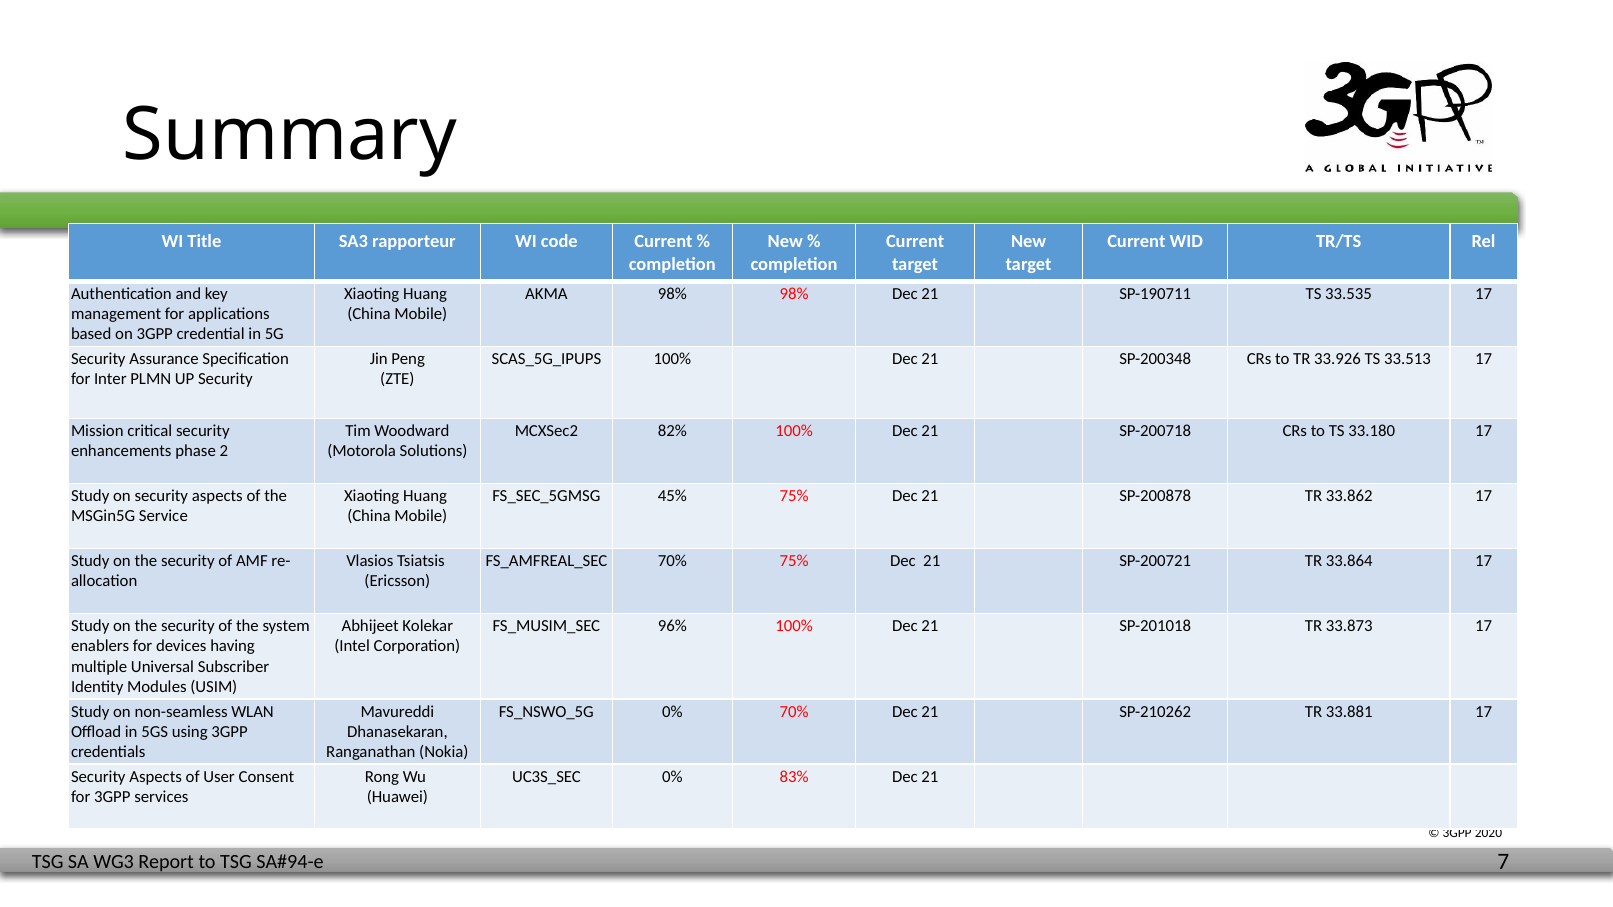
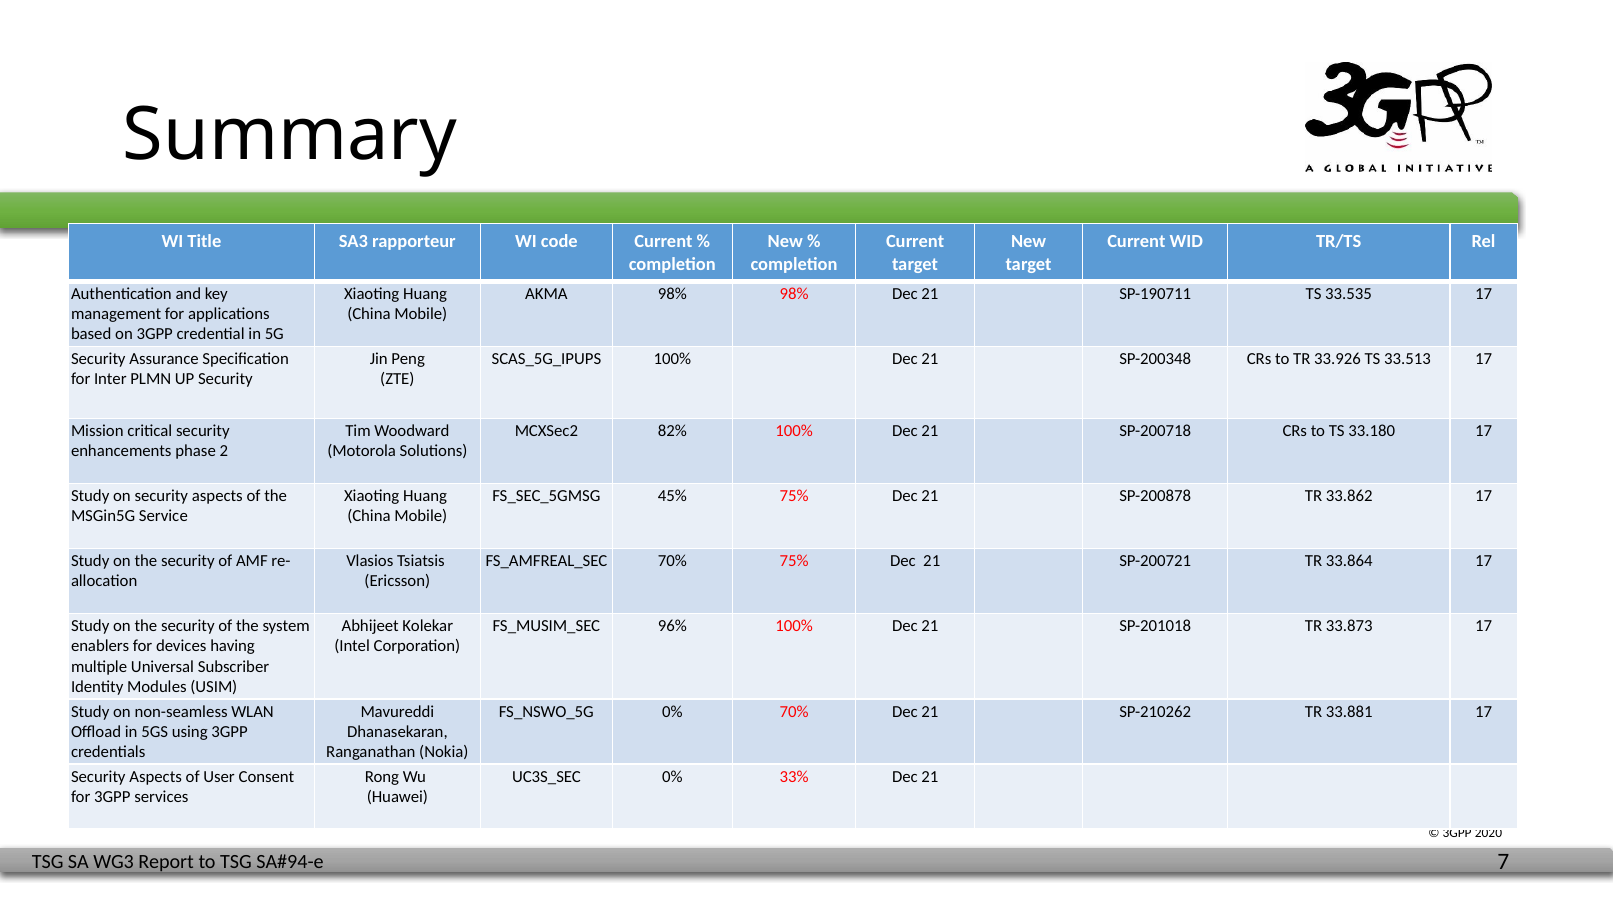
83%: 83% -> 33%
